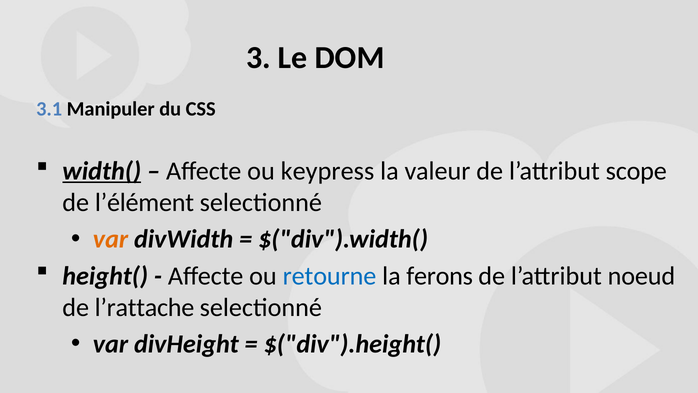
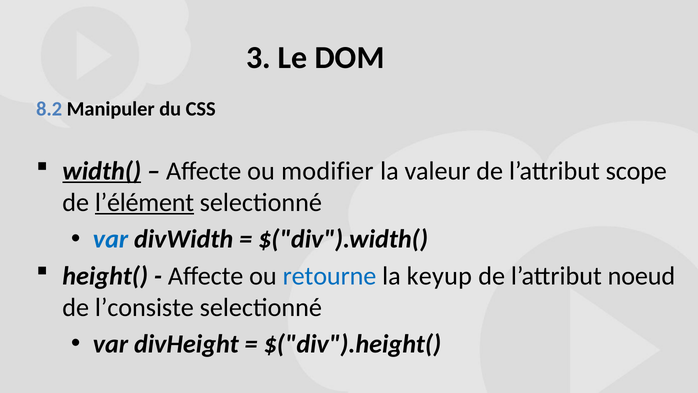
3.1: 3.1 -> 8.2
keypress: keypress -> modifier
l’élément underline: none -> present
var at (111, 239) colour: orange -> blue
ferons: ferons -> keyup
l’rattache: l’rattache -> l’consiste
